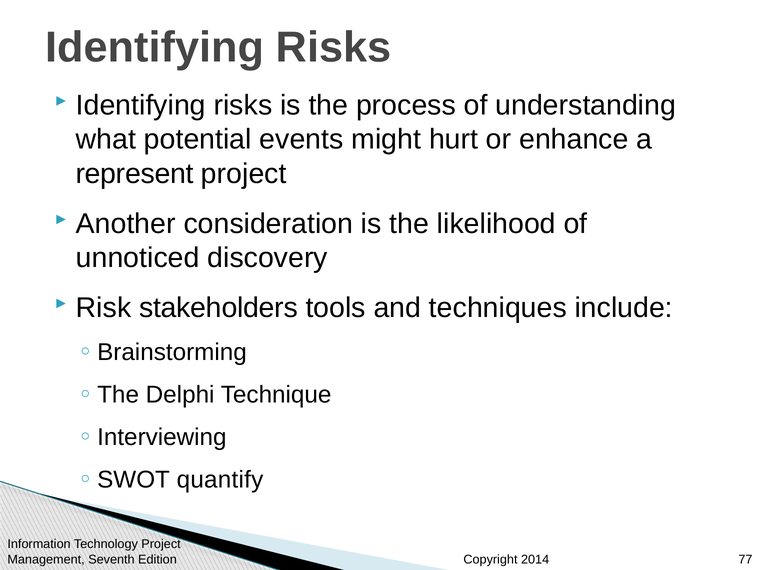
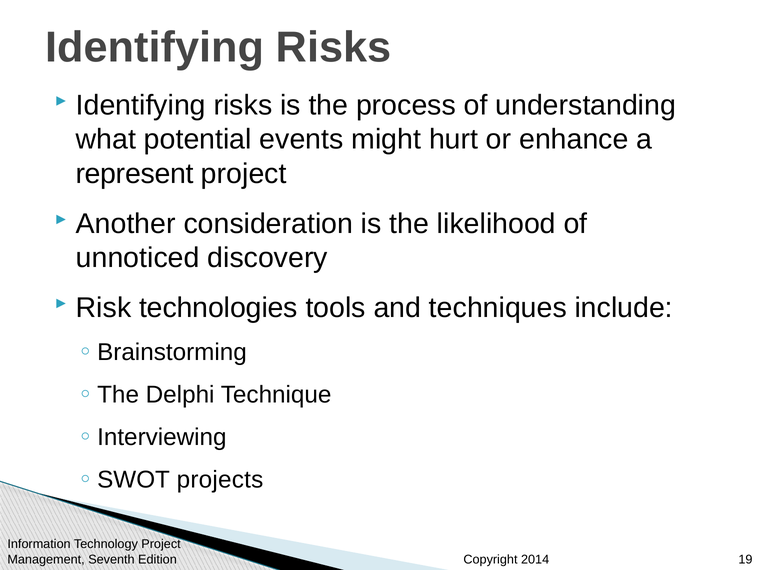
stakeholders: stakeholders -> technologies
quantify: quantify -> projects
77: 77 -> 19
